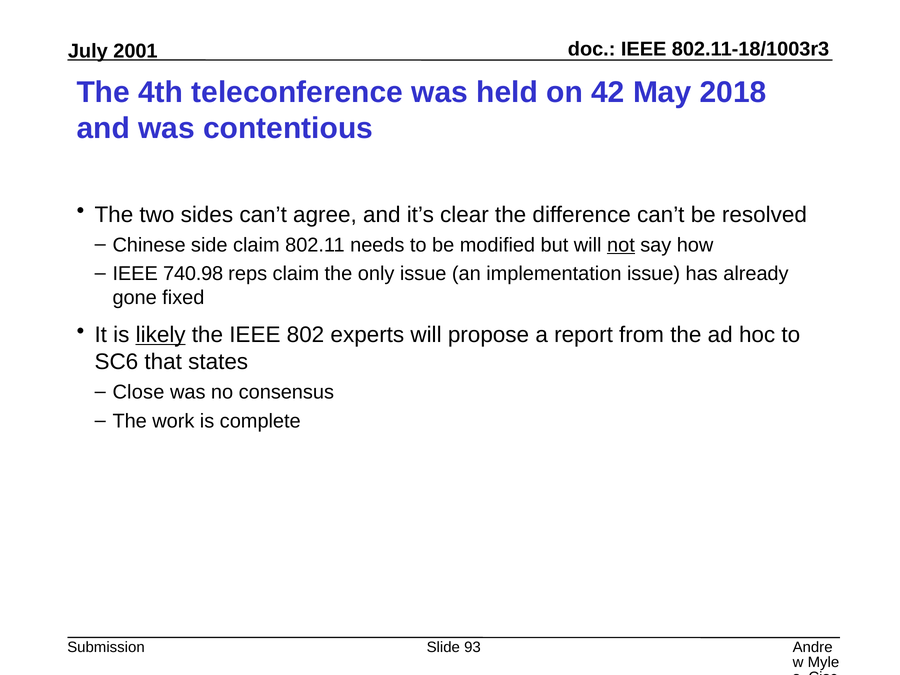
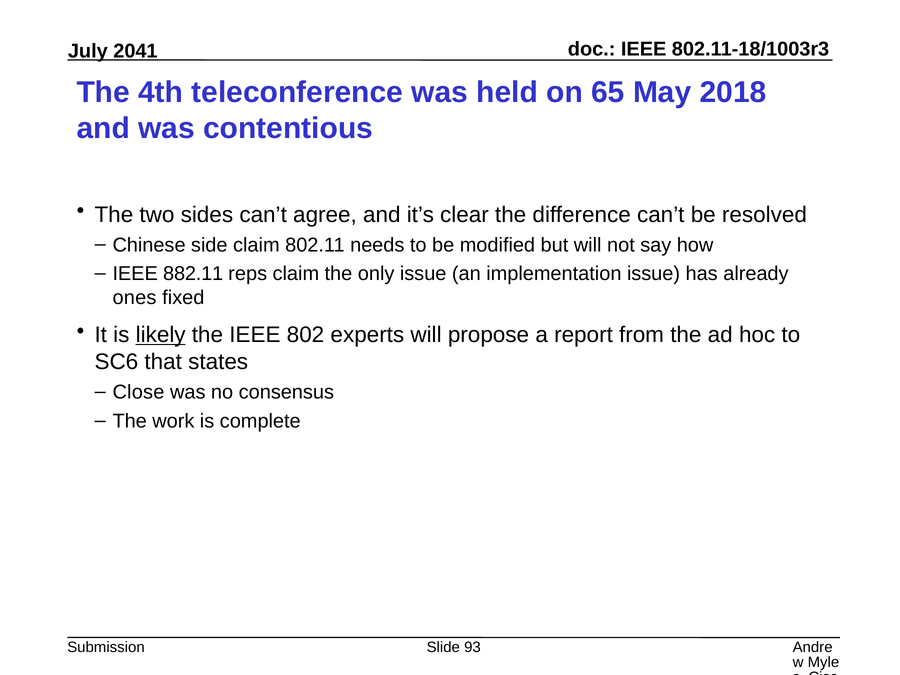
2001: 2001 -> 2041
42: 42 -> 65
not underline: present -> none
740.98: 740.98 -> 882.11
gone: gone -> ones
